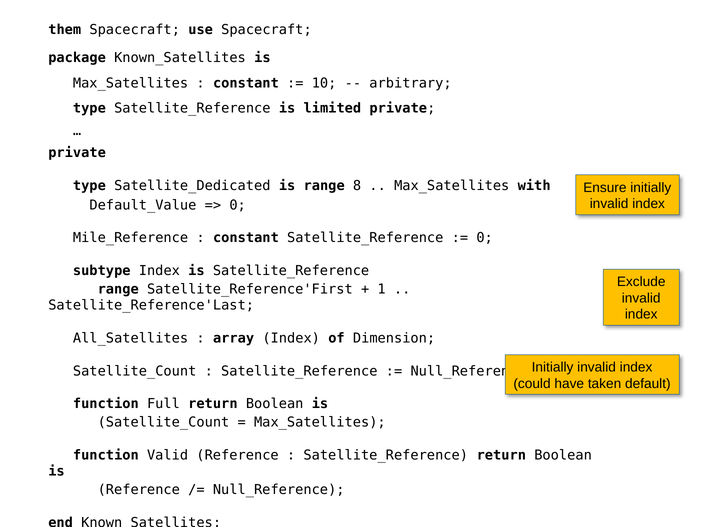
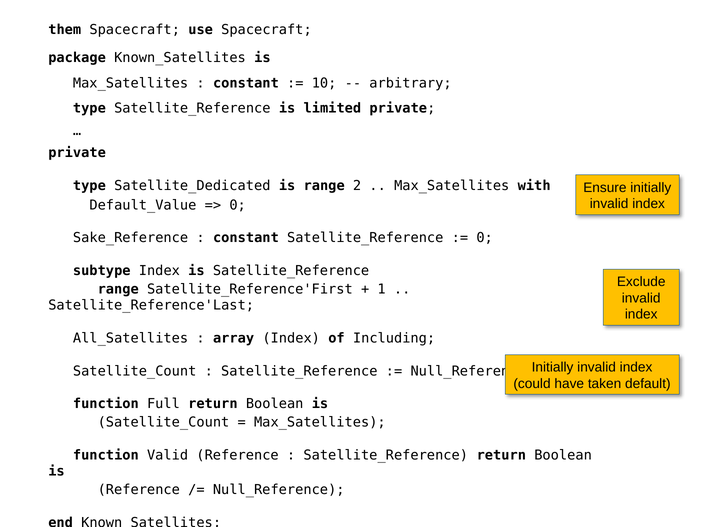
8: 8 -> 2
Mile_Reference: Mile_Reference -> Sake_Reference
Dimension: Dimension -> Including
